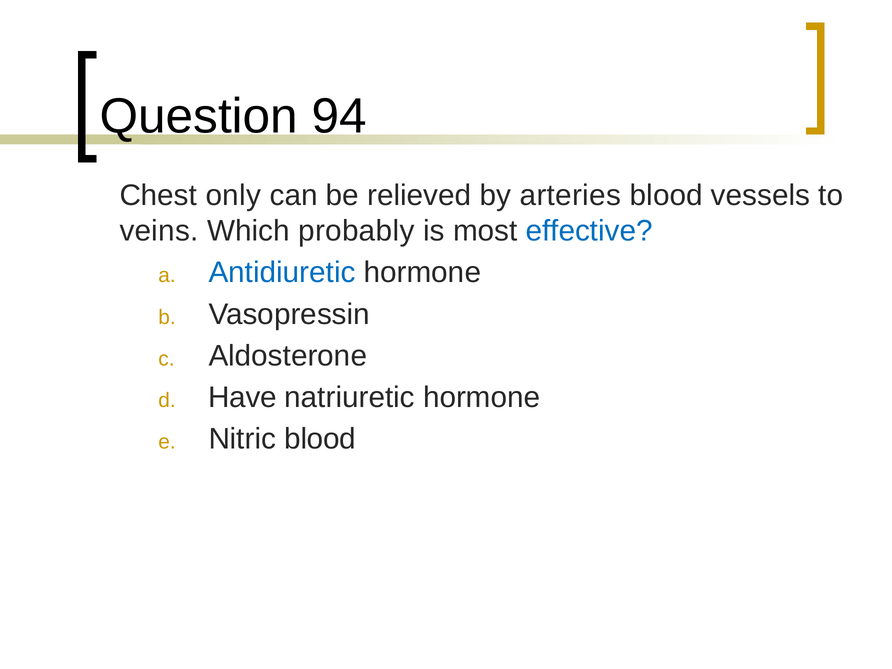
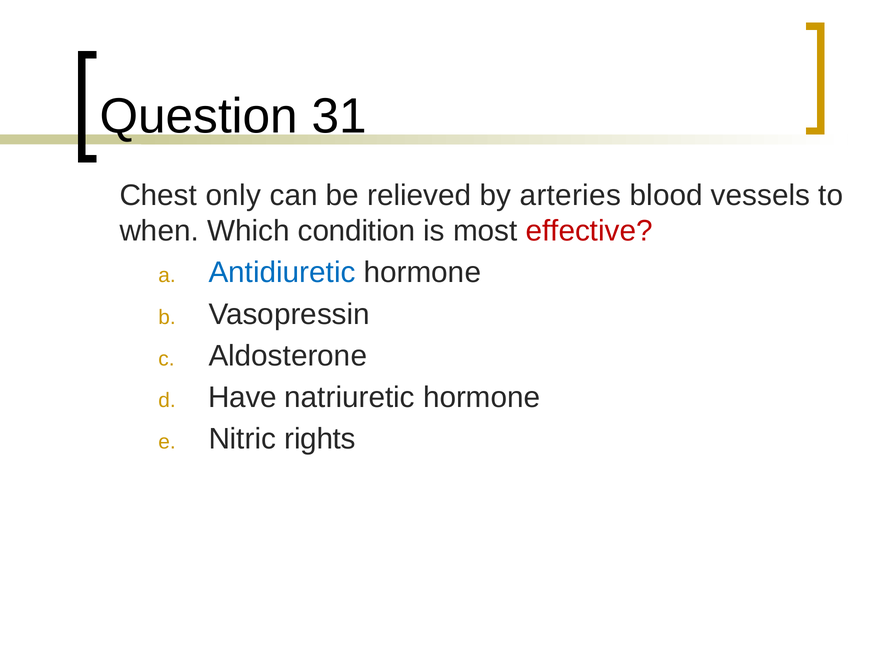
94: 94 -> 31
veins: veins -> when
probably: probably -> condition
effective colour: blue -> red
Nitric blood: blood -> rights
